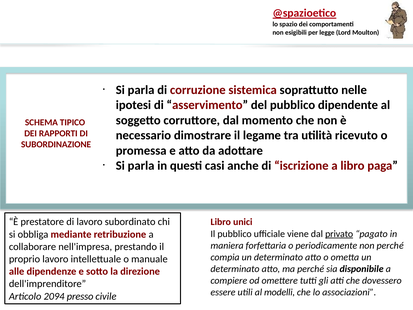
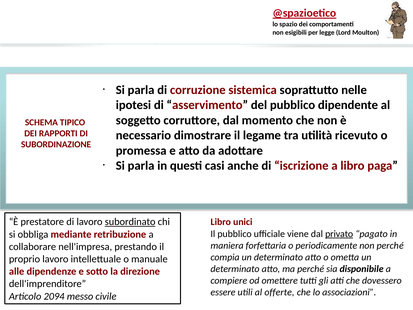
subordinato underline: none -> present
modelli: modelli -> offerte
presso: presso -> messo
